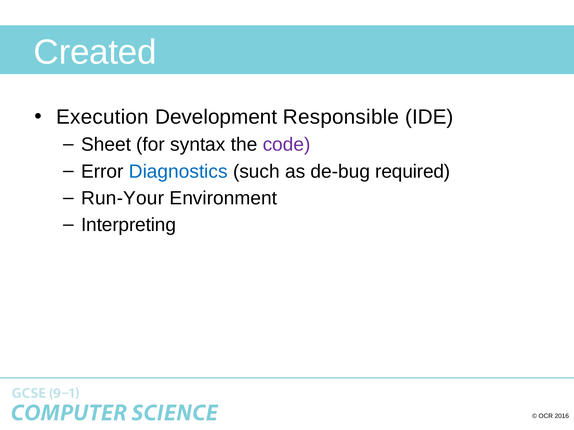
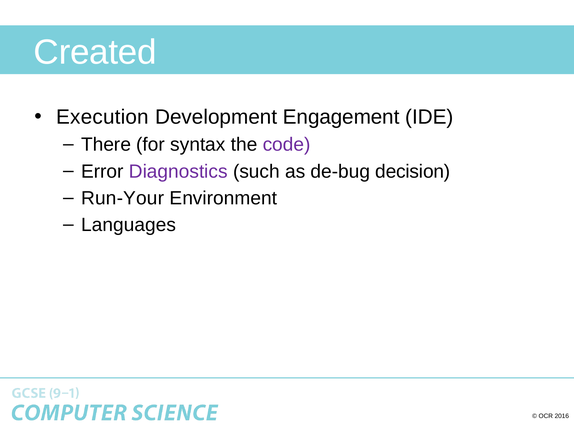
Responsible: Responsible -> Engagement
Sheet: Sheet -> There
Diagnostics colour: blue -> purple
required: required -> decision
Interpreting: Interpreting -> Languages
